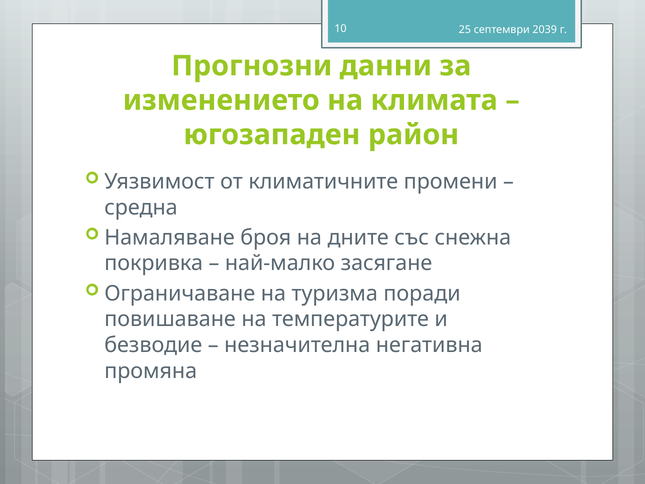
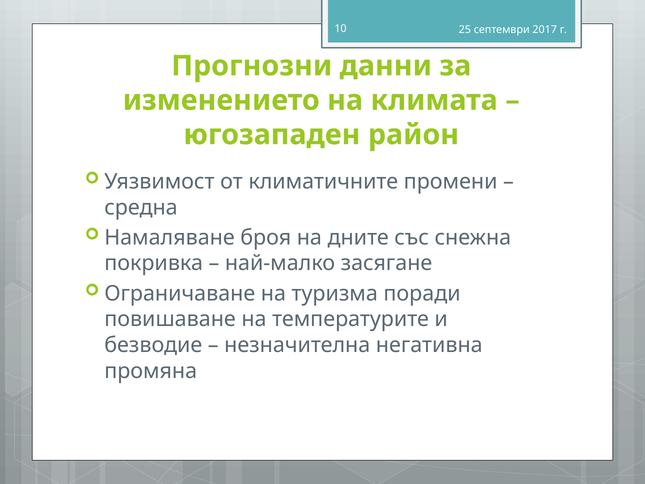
2039: 2039 -> 2017
